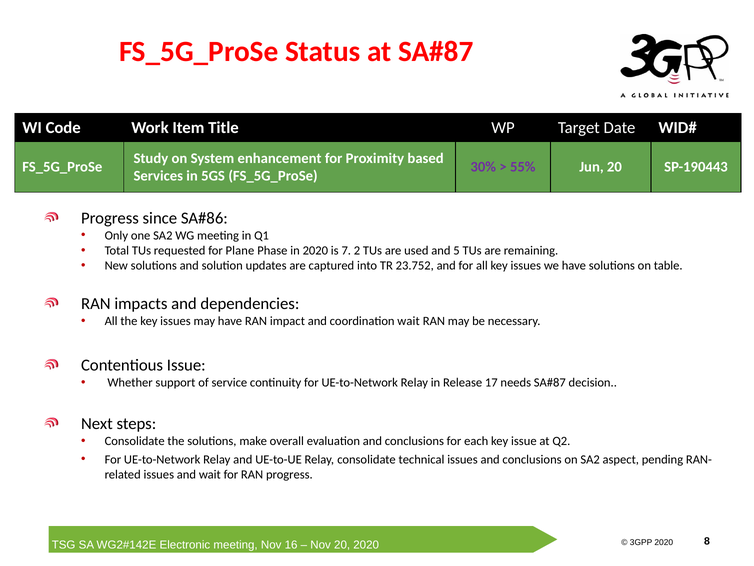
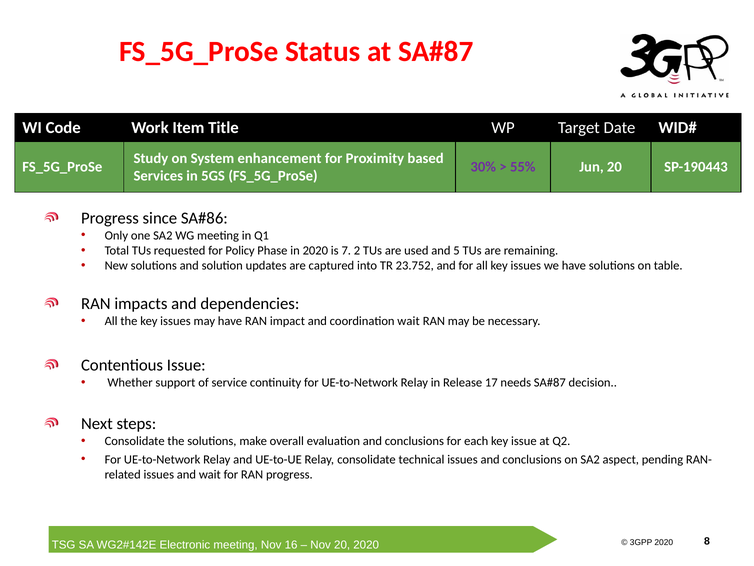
Plane: Plane -> Policy
